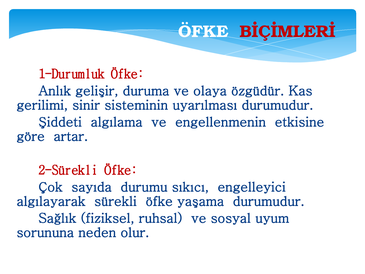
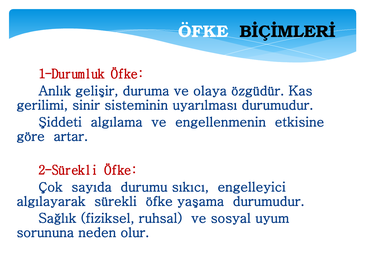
BİÇİMLERİ colour: red -> black
